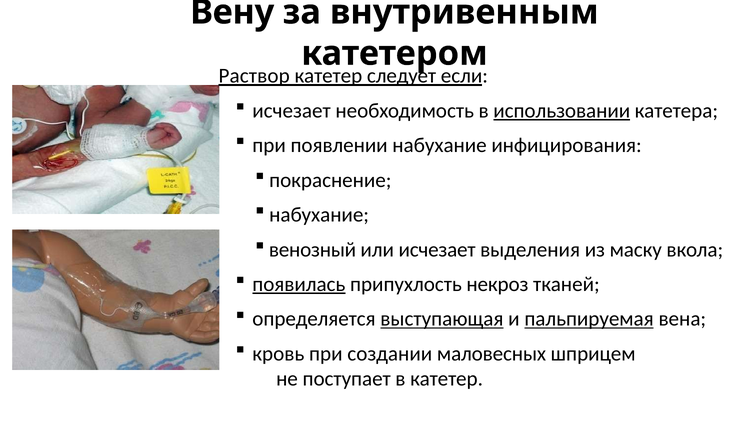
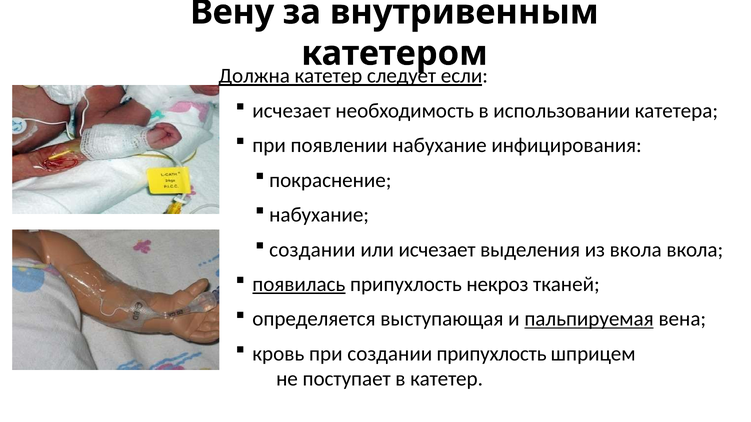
Раствор: Раствор -> Должна
использовании underline: present -> none
венозный at (313, 250): венозный -> создании
из маску: маску -> вкола
выступающая underline: present -> none
создании маловесных: маловесных -> припухлость
